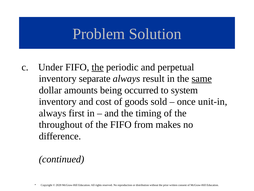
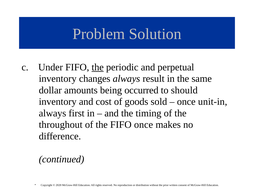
separate: separate -> changes
same underline: present -> none
system: system -> should
FIFO from: from -> once
